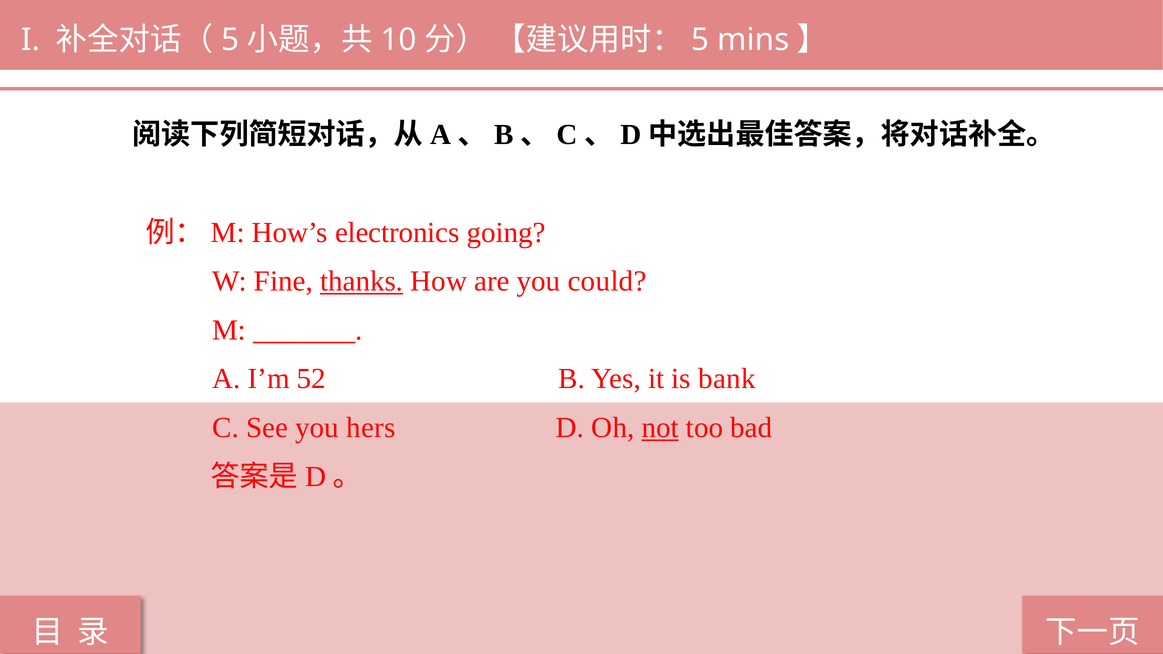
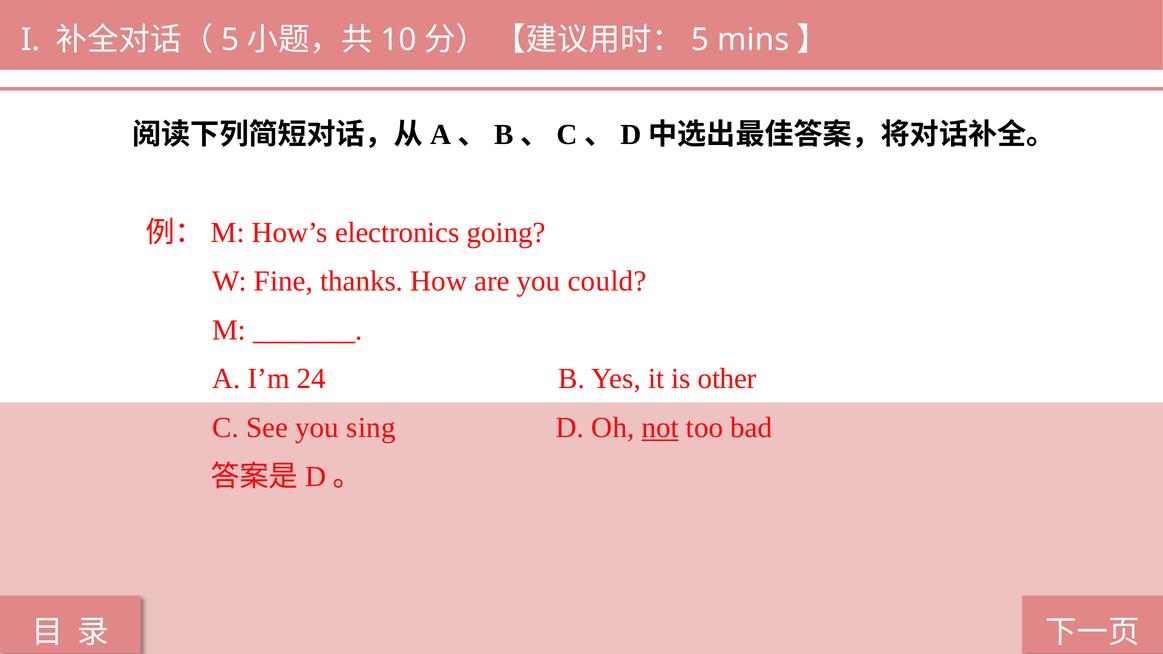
thanks underline: present -> none
52: 52 -> 24
bank: bank -> other
hers: hers -> sing
